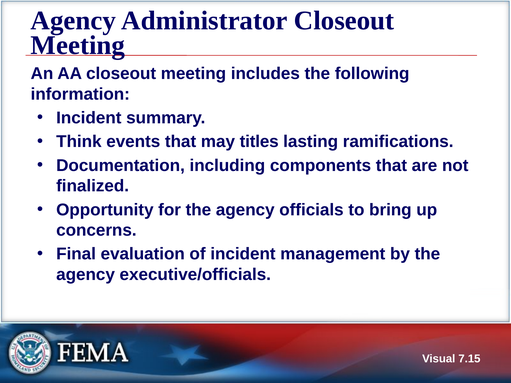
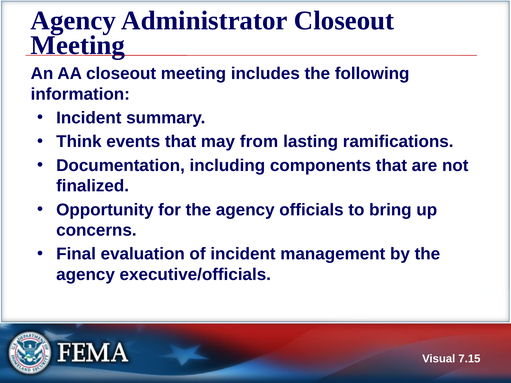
titles: titles -> from
